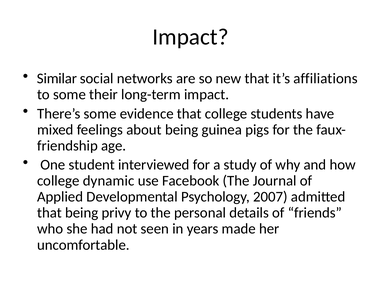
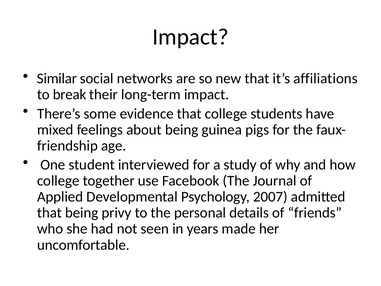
to some: some -> break
dynamic: dynamic -> together
